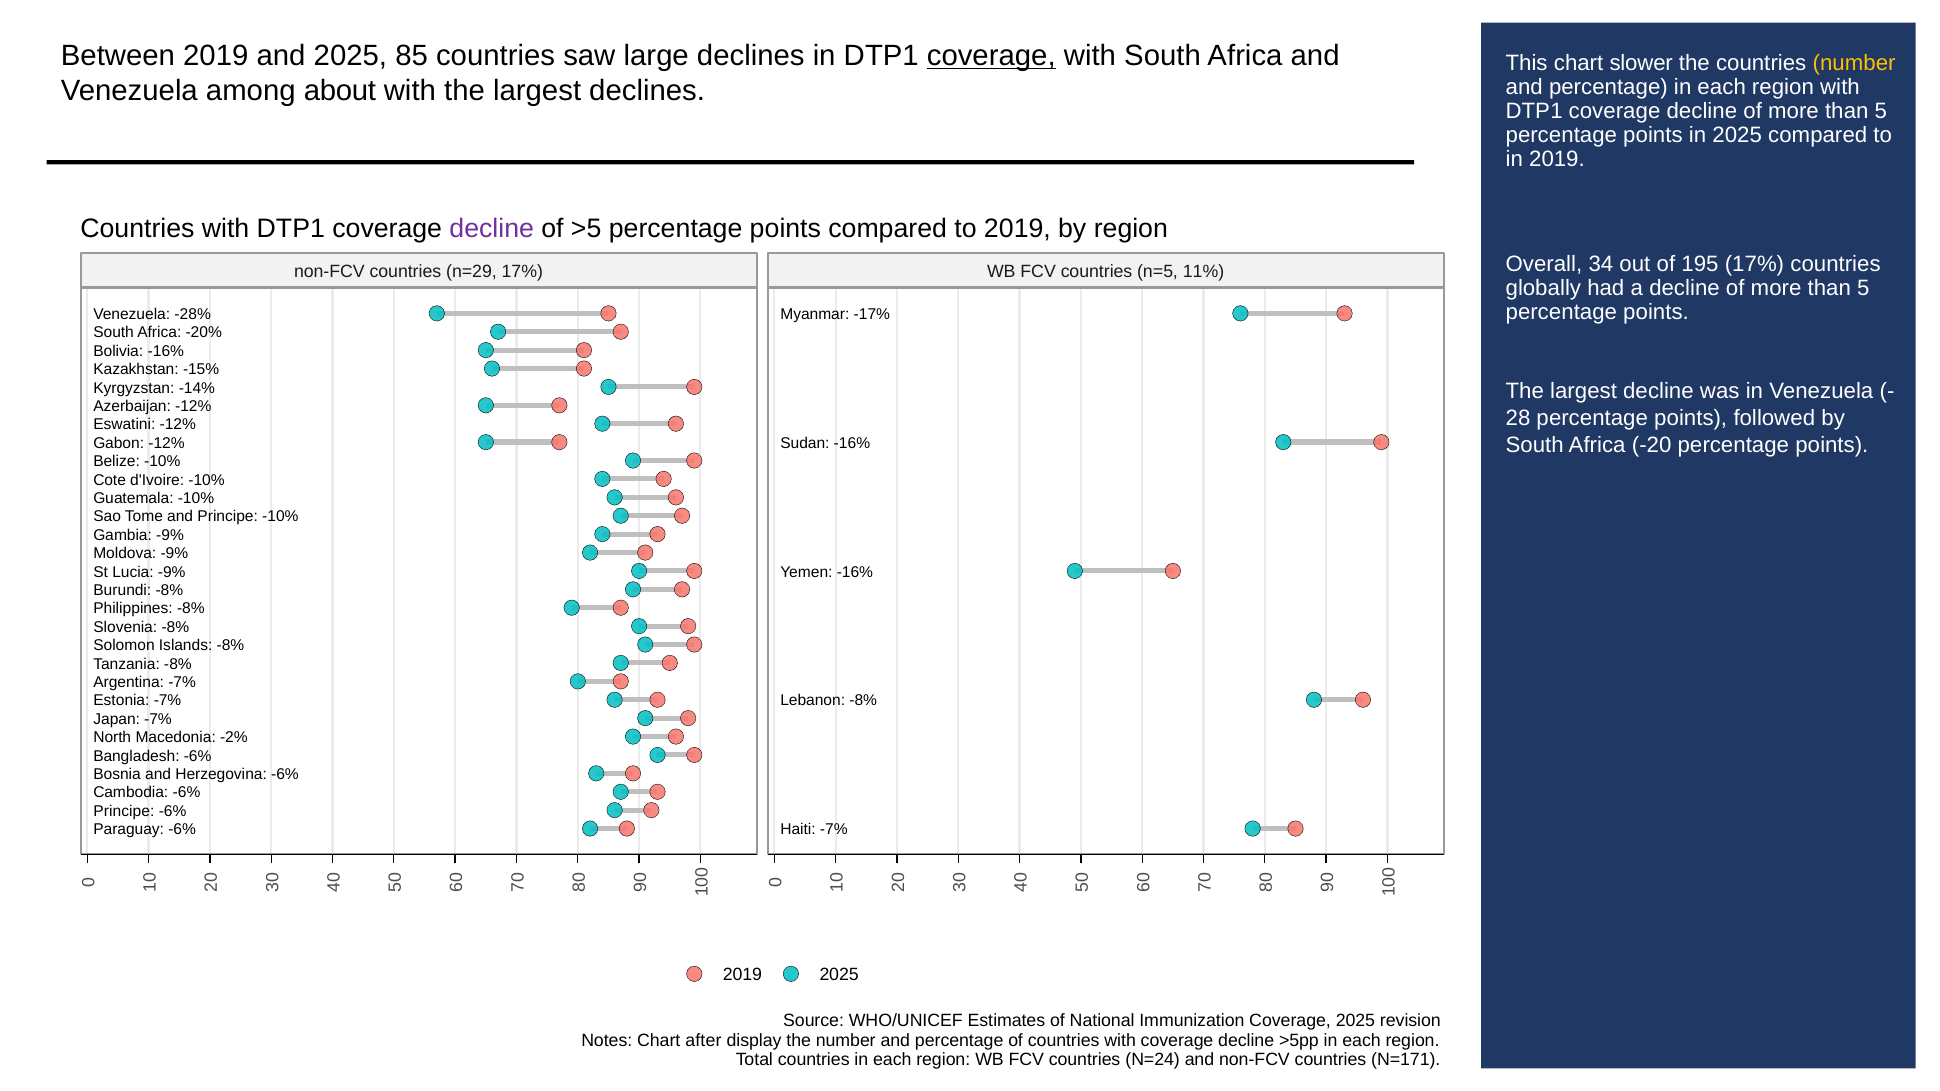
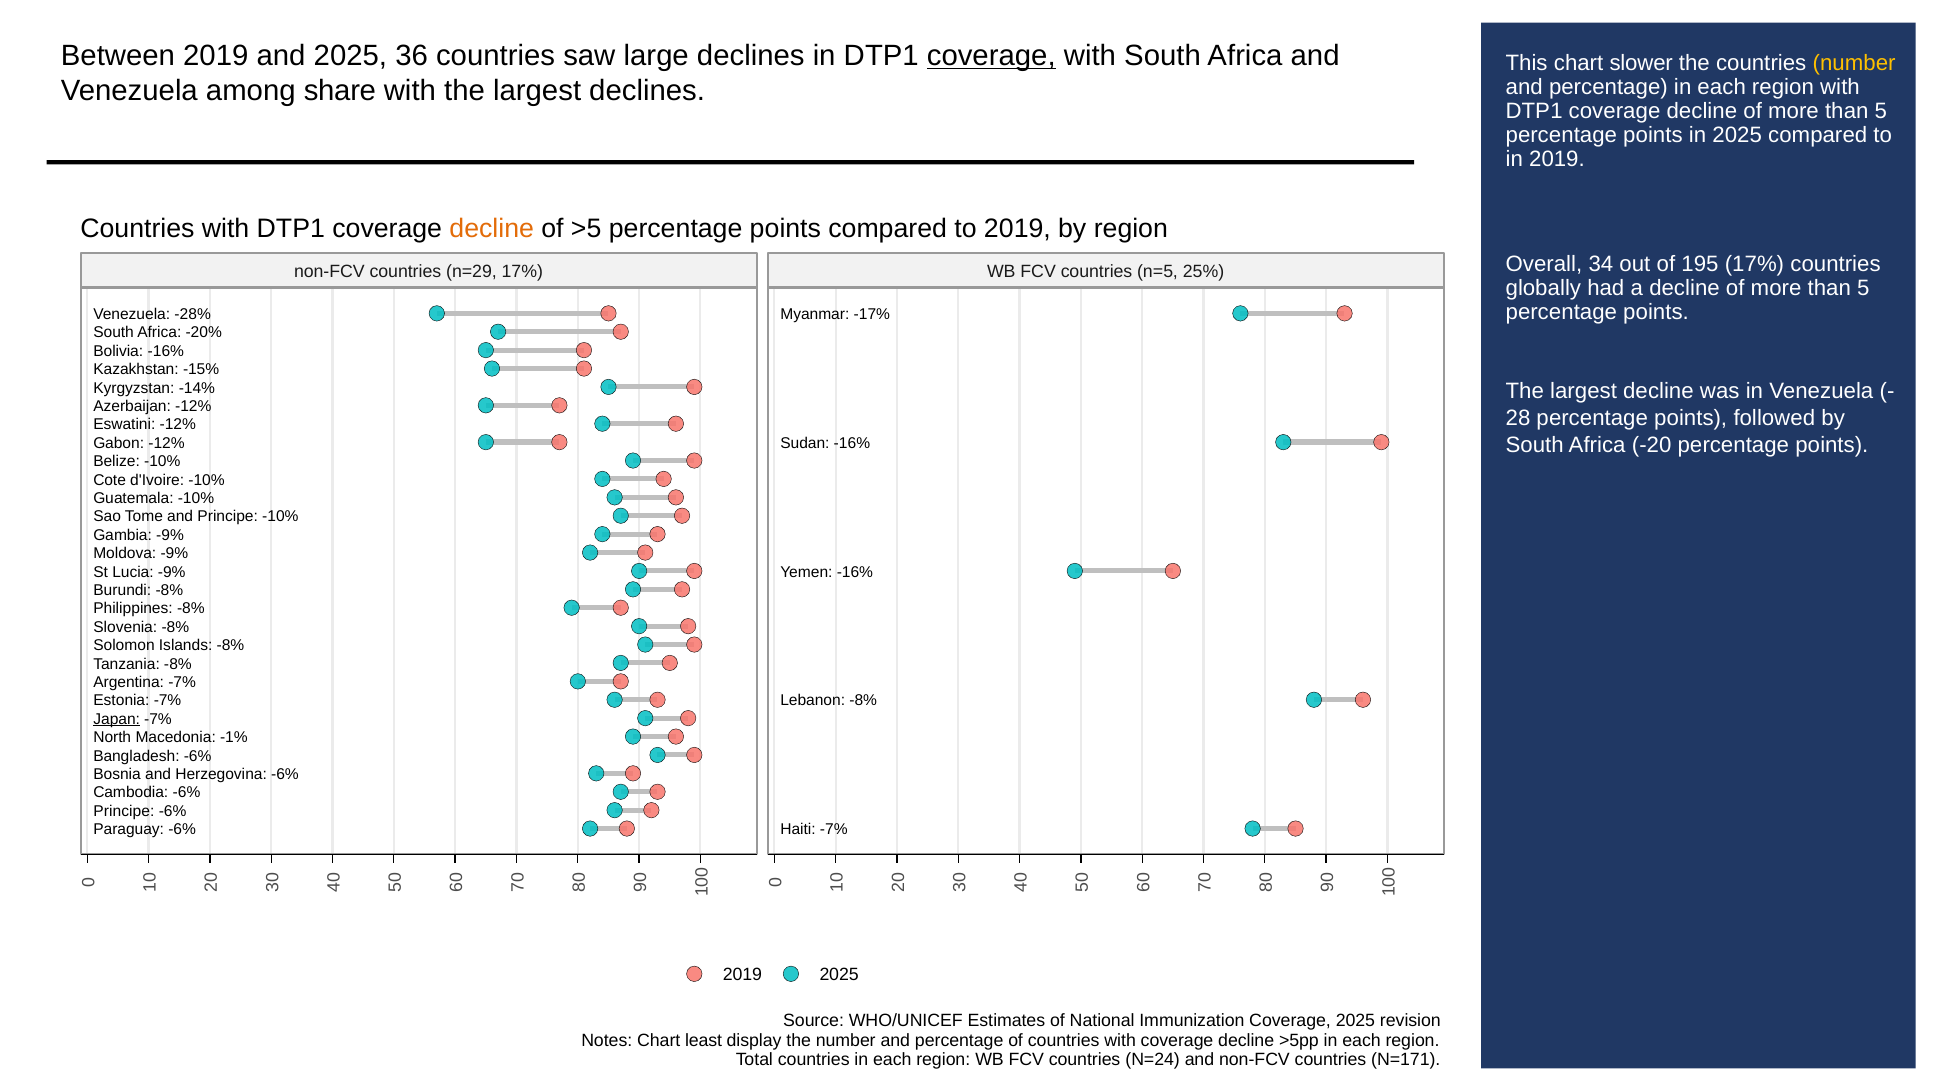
85: 85 -> 36
about: about -> share
decline at (492, 229) colour: purple -> orange
11%: 11% -> 25%
Japan underline: none -> present
-2%: -2% -> -1%
after: after -> least
